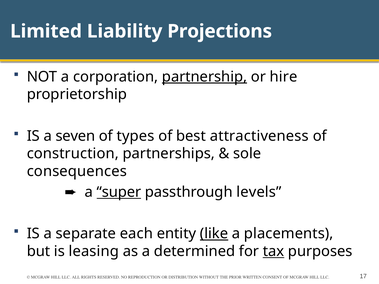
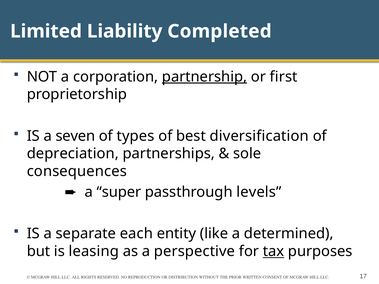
Projections: Projections -> Completed
hire: hire -> first
attractiveness: attractiveness -> diversification
construction: construction -> depreciation
super underline: present -> none
like underline: present -> none
placements: placements -> determined
determined: determined -> perspective
